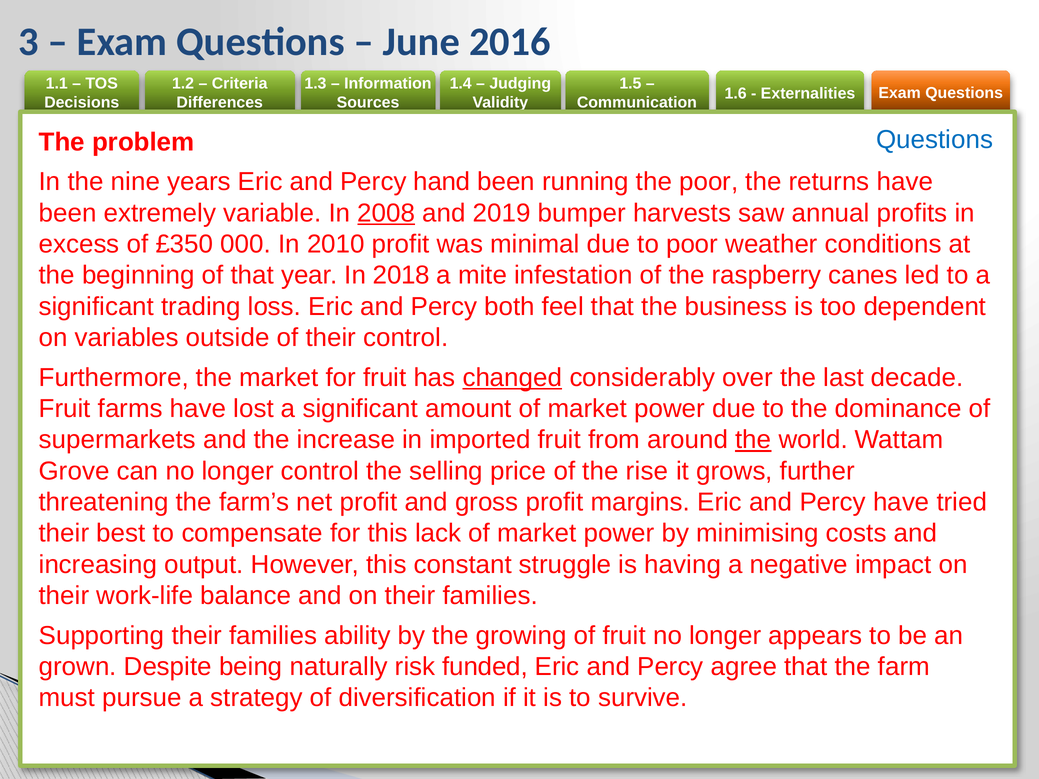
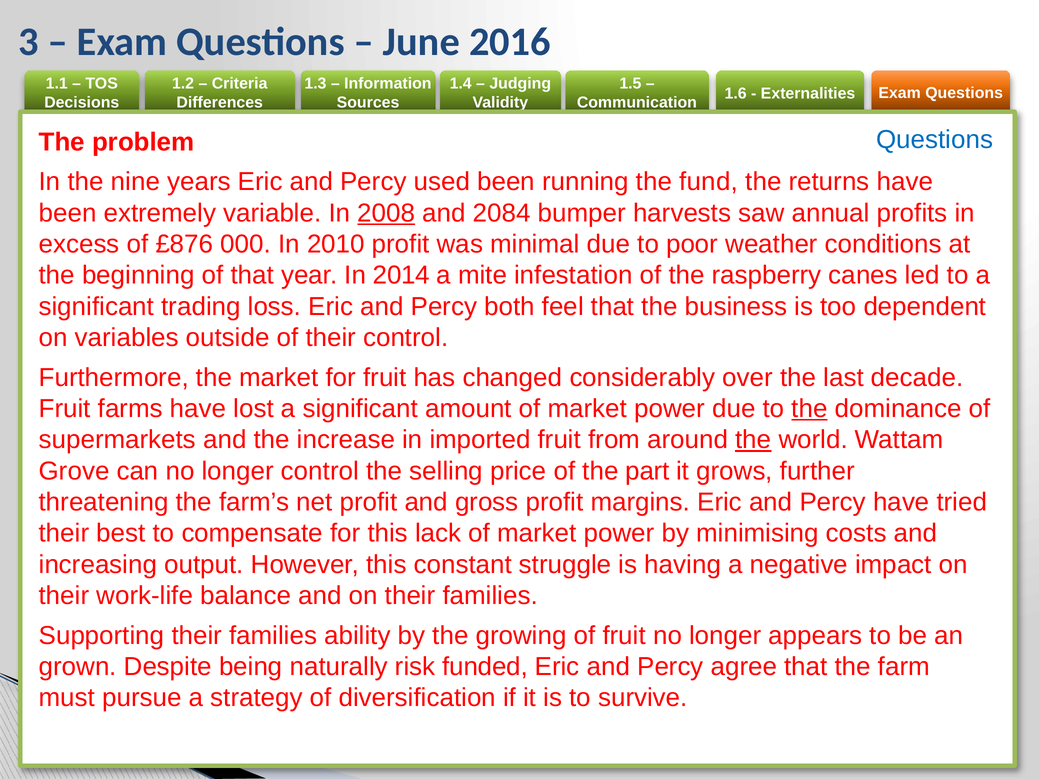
hand: hand -> used
the poor: poor -> fund
2019: 2019 -> 2084
£350: £350 -> £876
2018: 2018 -> 2014
changed underline: present -> none
the at (809, 409) underline: none -> present
rise: rise -> part
